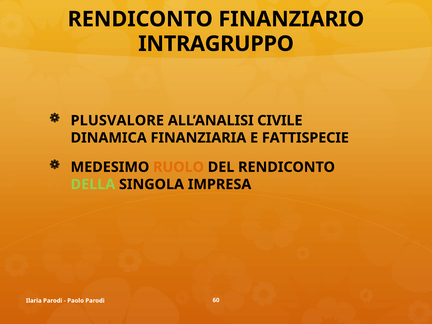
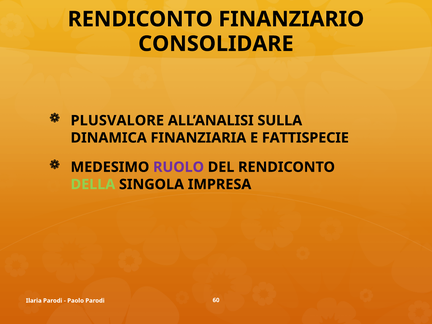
INTRAGRUPPO: INTRAGRUPPO -> CONSOLIDARE
CIVILE: CIVILE -> SULLA
RUOLO colour: orange -> purple
